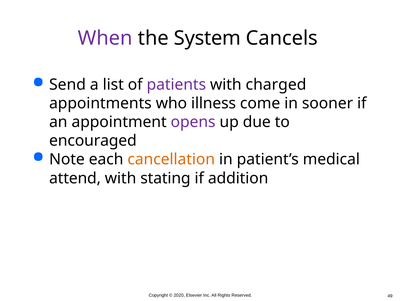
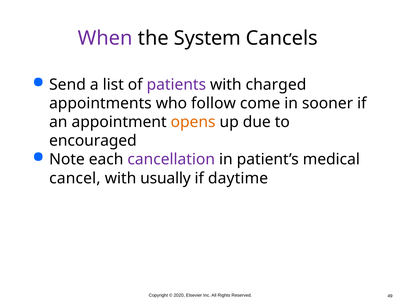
illness: illness -> follow
opens colour: purple -> orange
cancellation colour: orange -> purple
attend: attend -> cancel
stating: stating -> usually
addition: addition -> daytime
